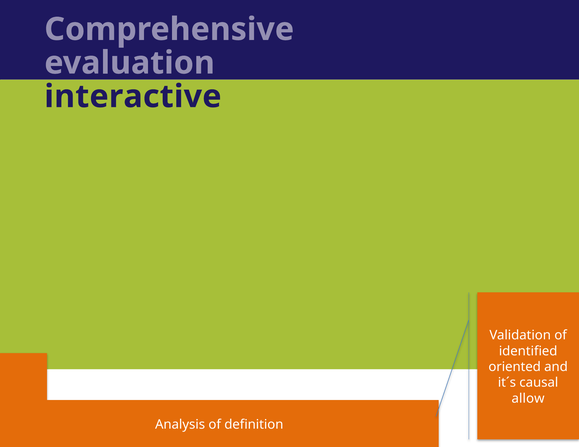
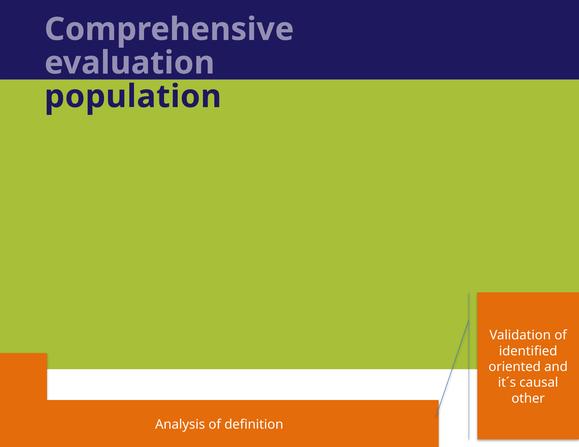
interactive: interactive -> population
allow: allow -> other
